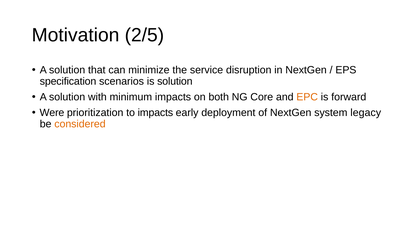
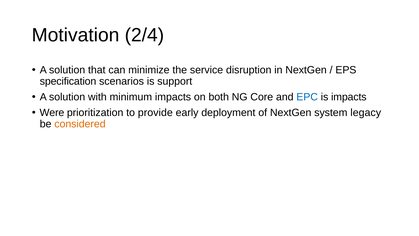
2/5: 2/5 -> 2/4
is solution: solution -> support
EPC colour: orange -> blue
is forward: forward -> impacts
to impacts: impacts -> provide
